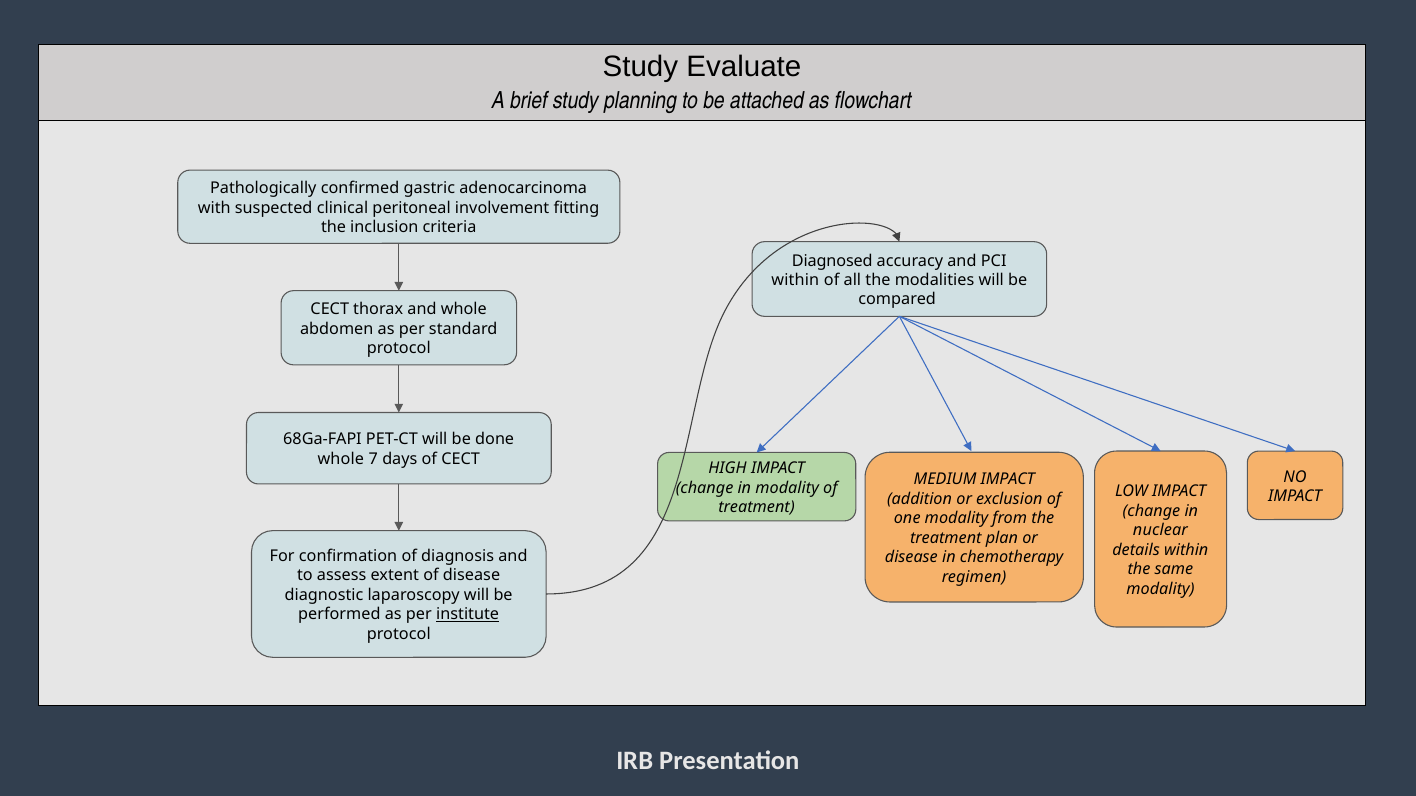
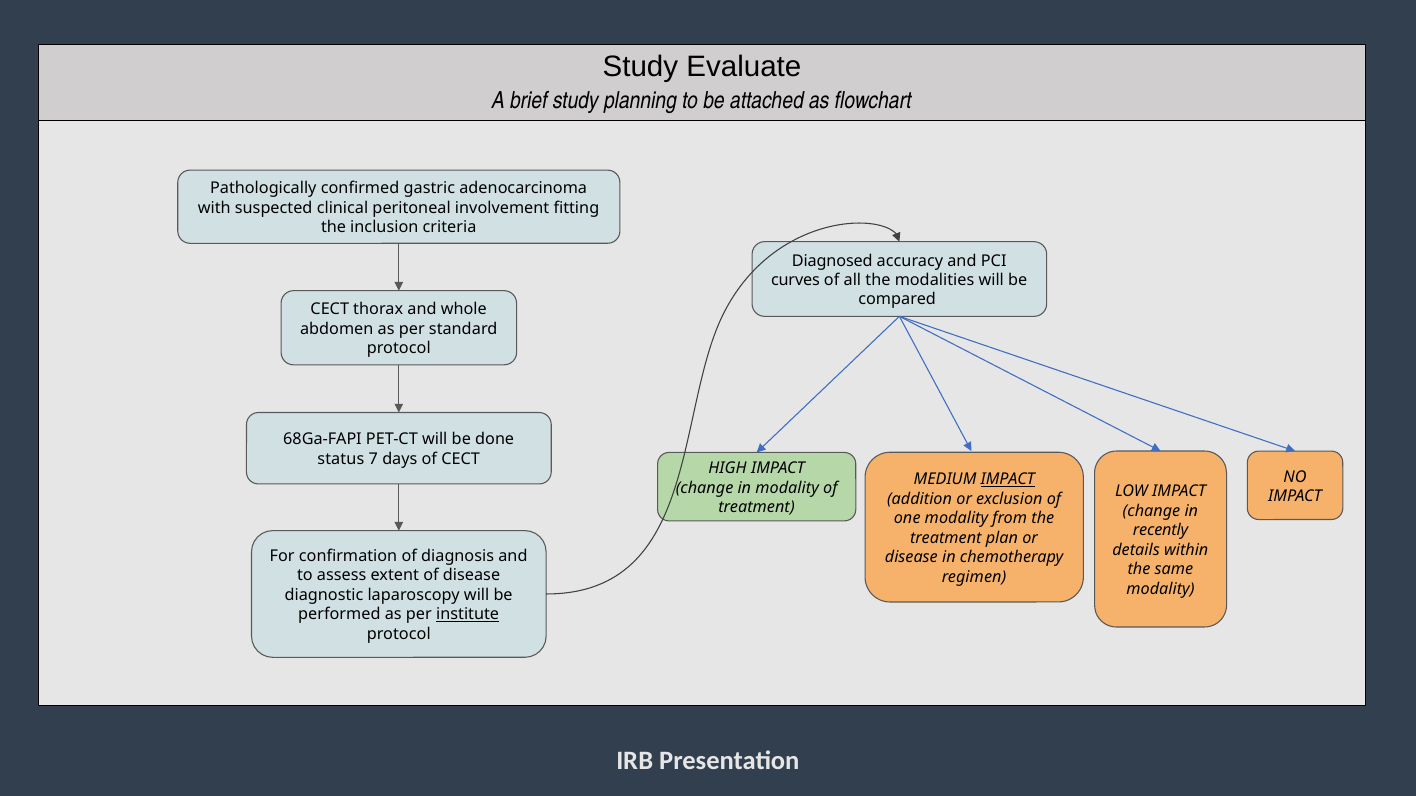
within at (795, 280): within -> curves
whole at (341, 459): whole -> status
IMPACT at (1008, 480) underline: none -> present
nuclear: nuclear -> recently
